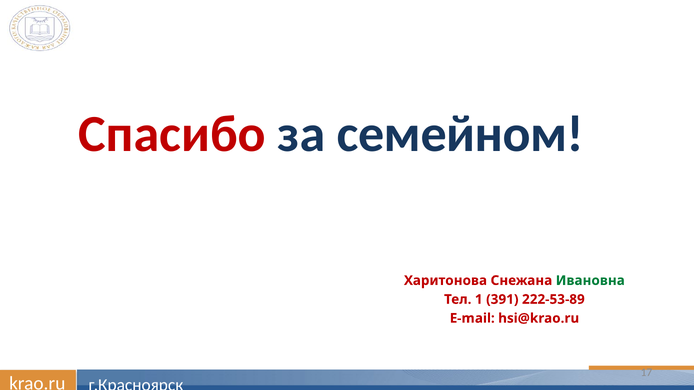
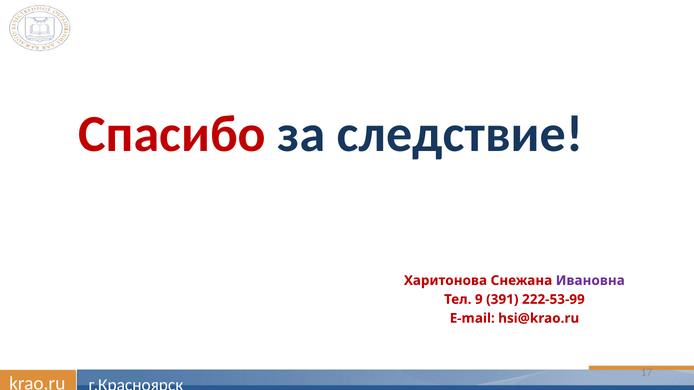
семейном: семейном -> следствие
Ивановна colour: green -> purple
1: 1 -> 9
222-53-89: 222-53-89 -> 222-53-99
